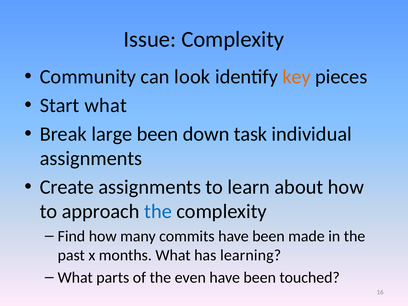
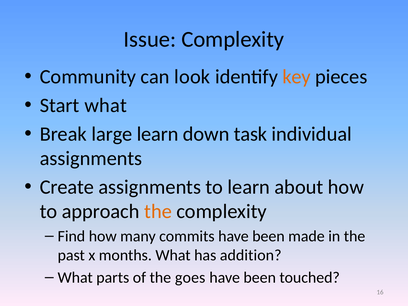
large been: been -> learn
the at (158, 212) colour: blue -> orange
learning: learning -> addition
even: even -> goes
